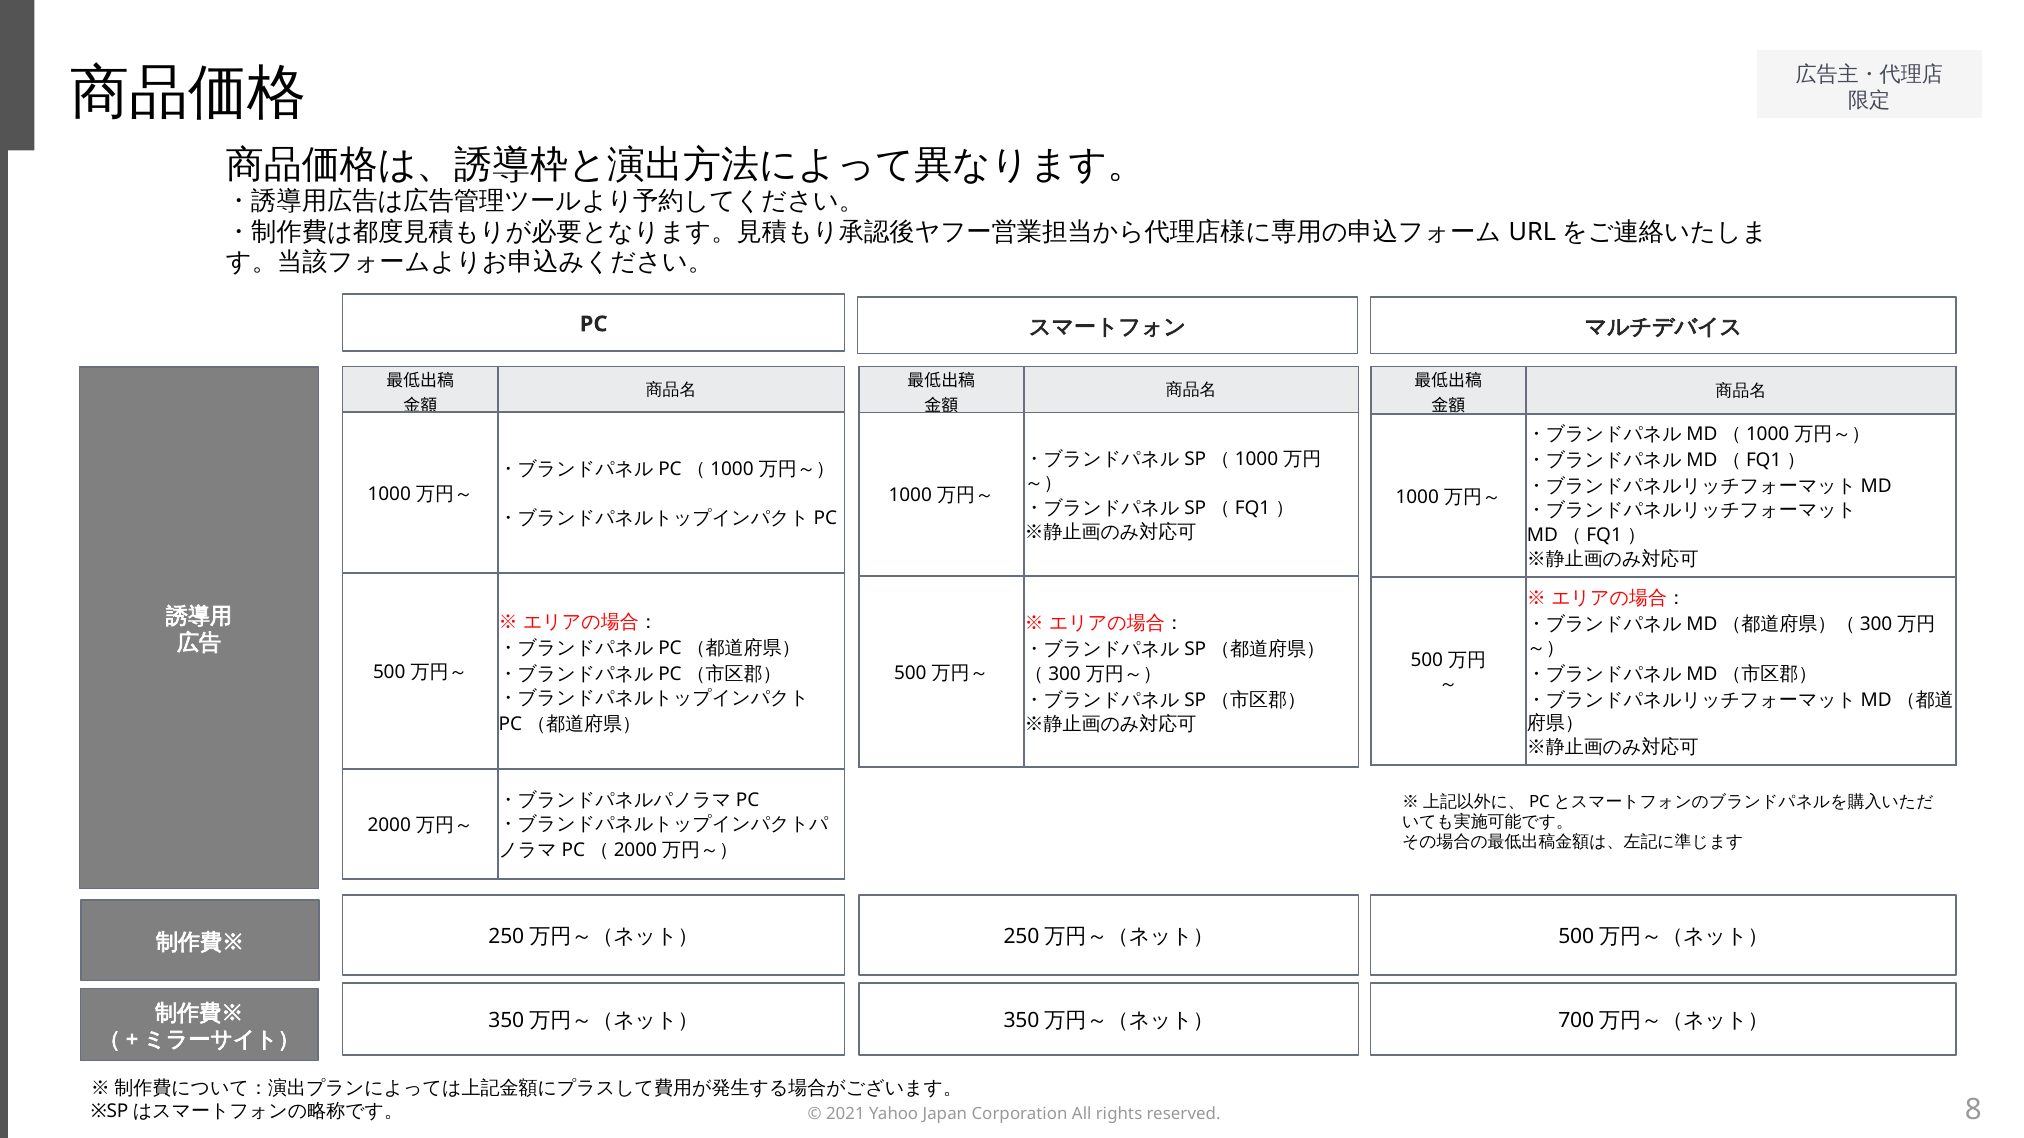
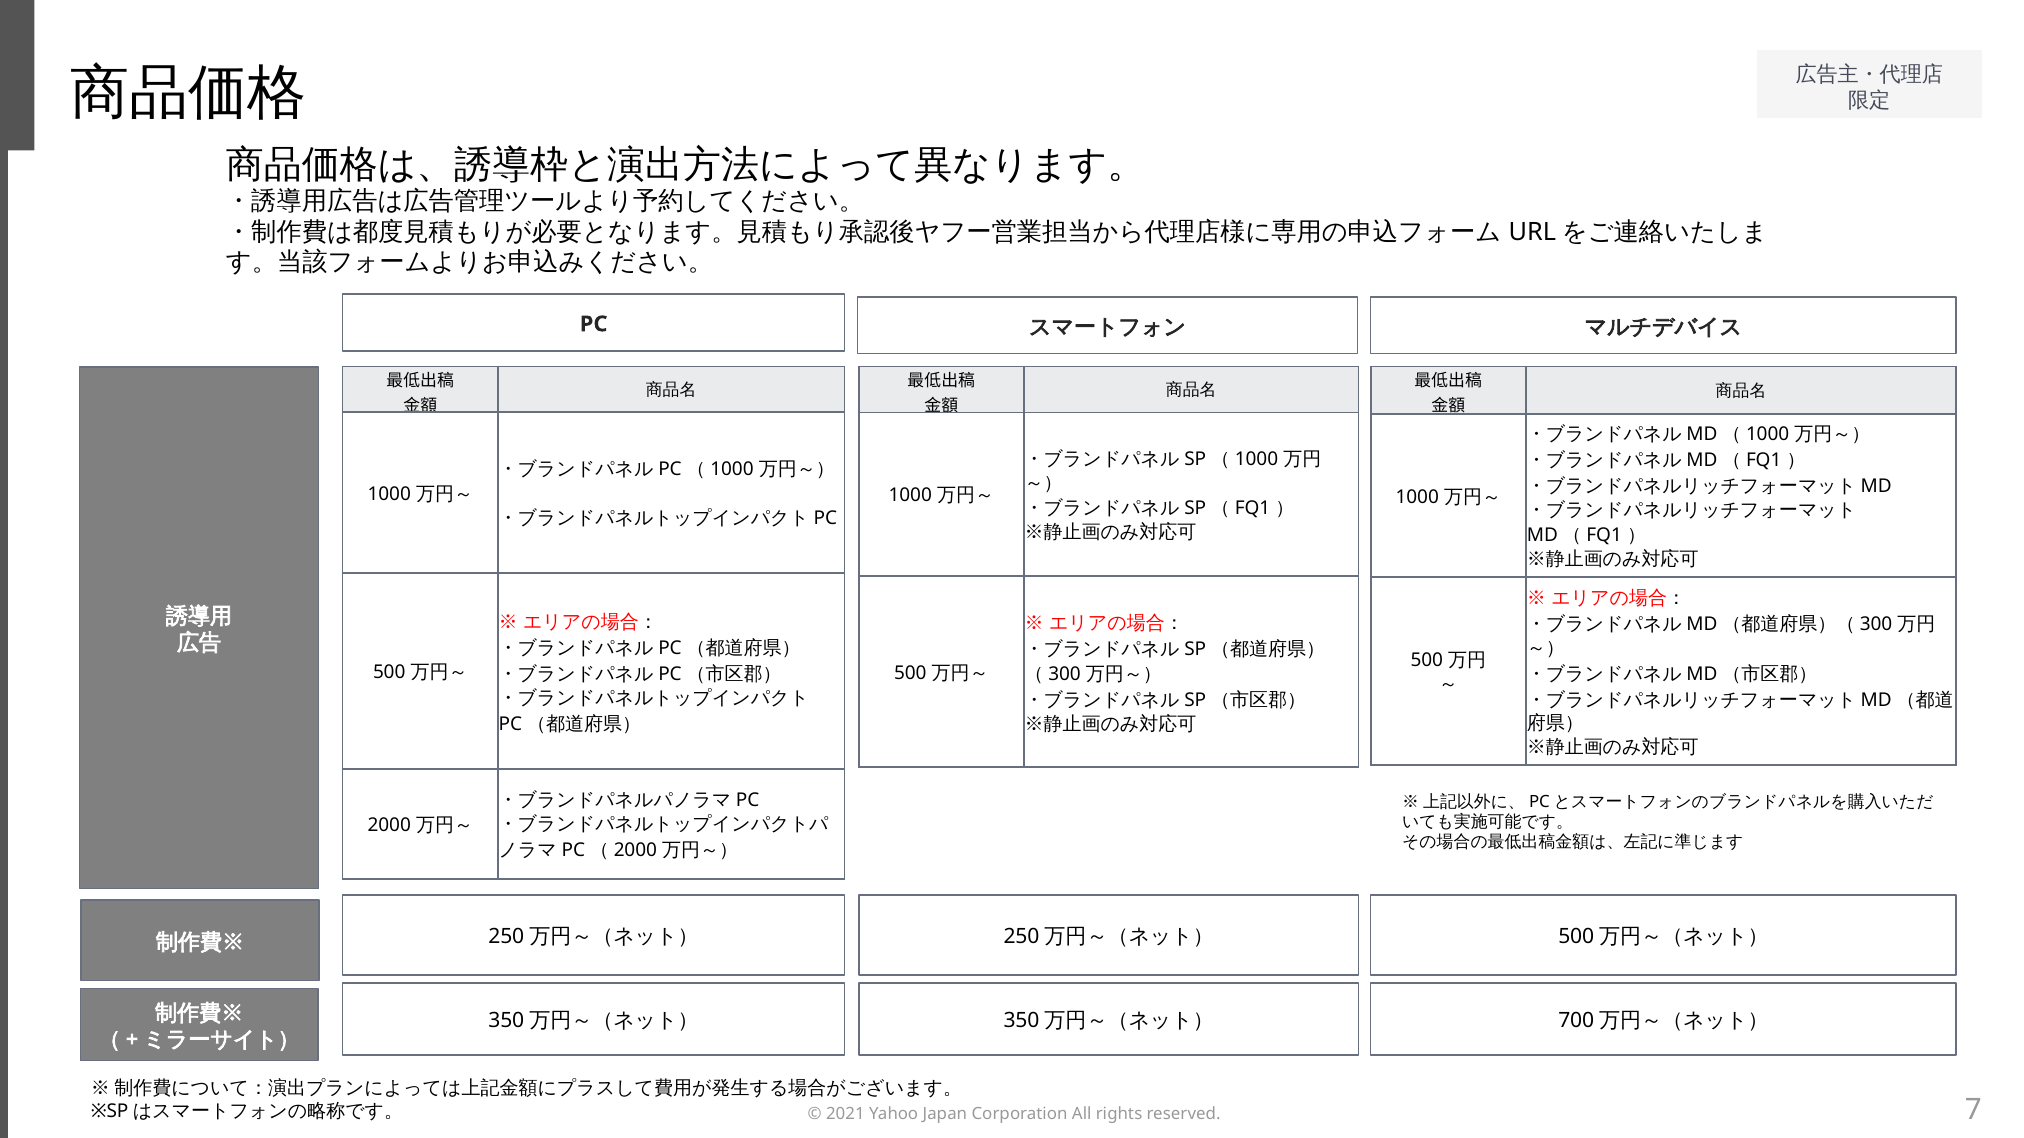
8: 8 -> 7
